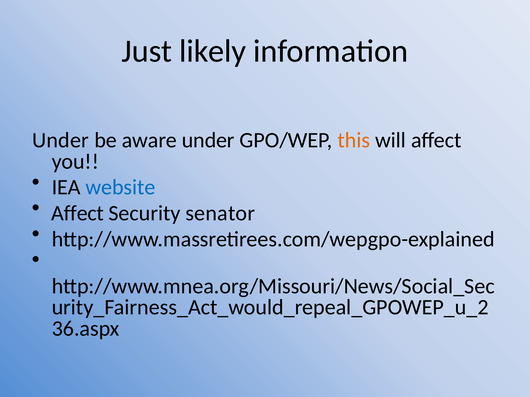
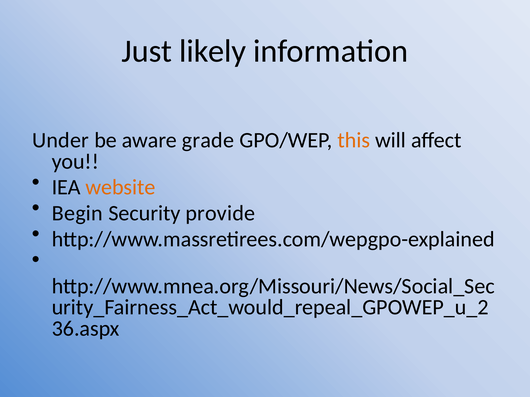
aware under: under -> grade
website colour: blue -> orange
Affect at (78, 213): Affect -> Begin
senator: senator -> provide
